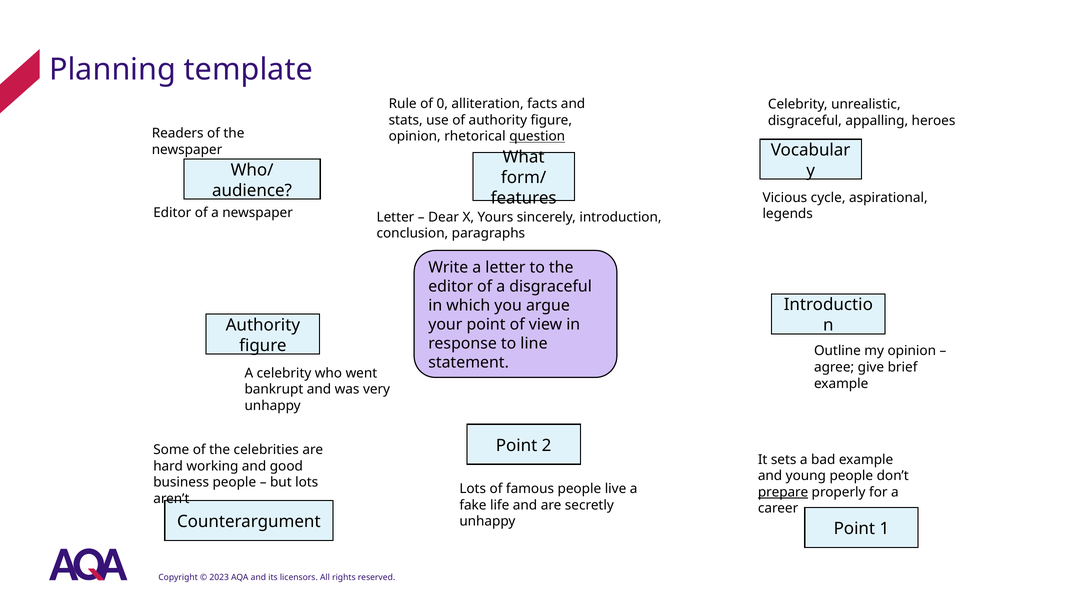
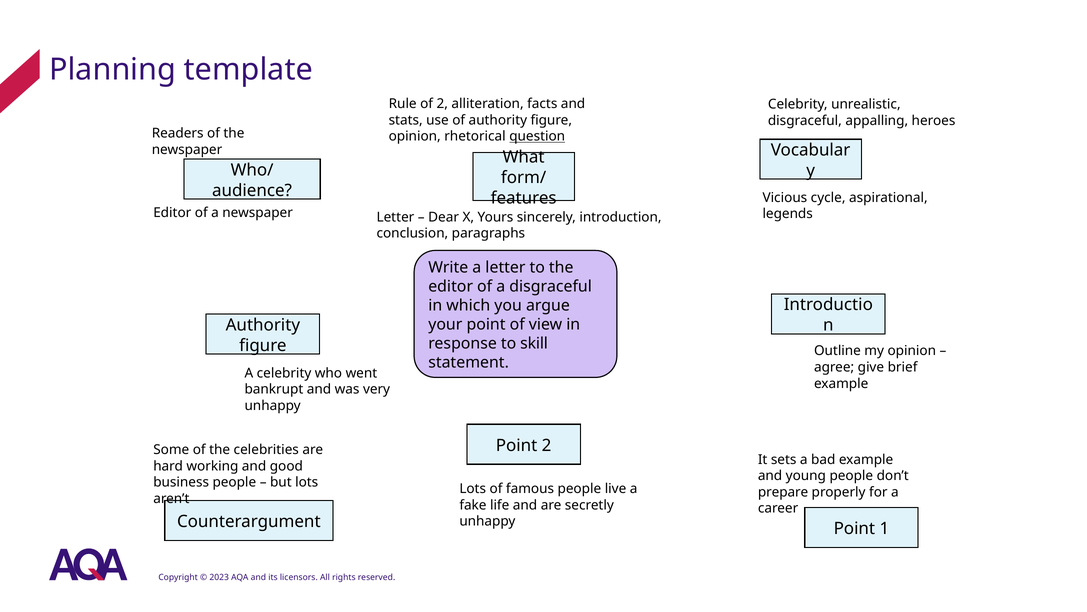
of 0: 0 -> 2
line: line -> skill
prepare underline: present -> none
